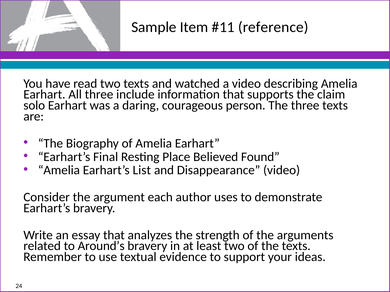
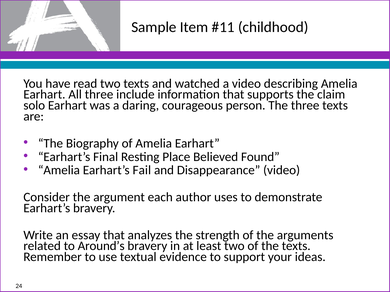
reference: reference -> childhood
List: List -> Fail
